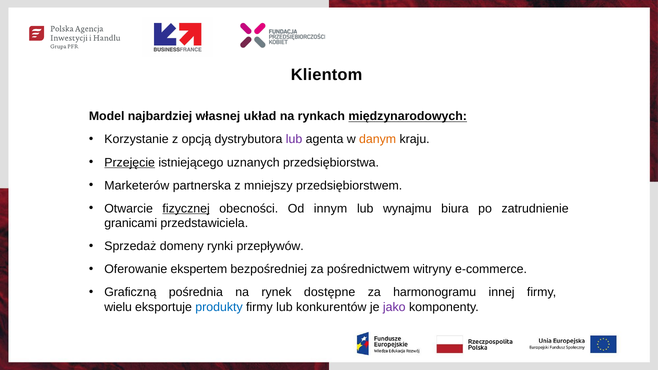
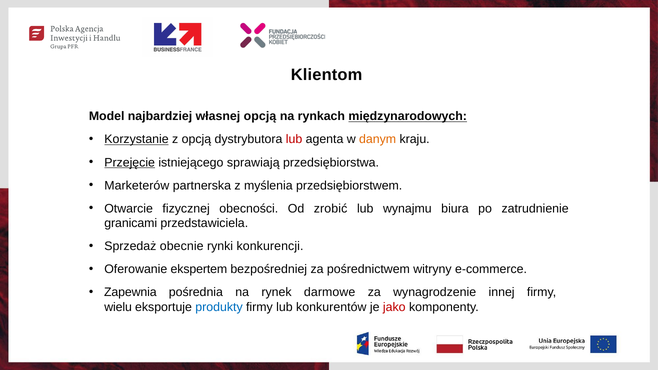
własnej układ: układ -> opcją
Korzystanie underline: none -> present
lub at (294, 139) colour: purple -> red
uznanych: uznanych -> sprawiają
mniejszy: mniejszy -> myślenia
fizycznej underline: present -> none
innym: innym -> zrobić
domeny: domeny -> obecnie
przepływów: przepływów -> konkurencji
Graficzną: Graficzną -> Zapewnia
dostępne: dostępne -> darmowe
harmonogramu: harmonogramu -> wynagrodzenie
jako colour: purple -> red
